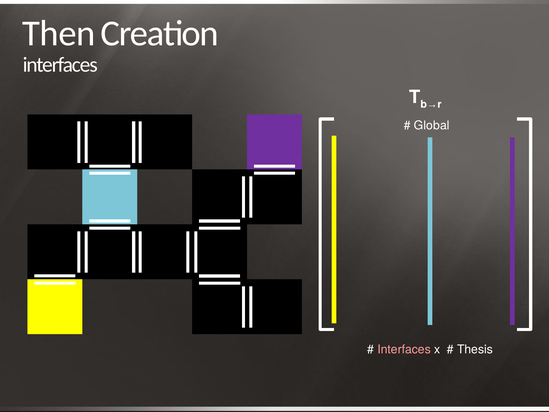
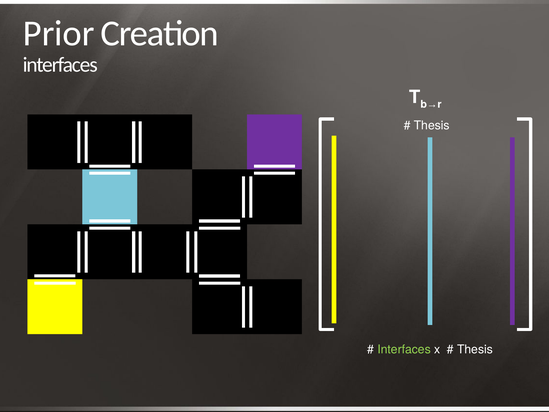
Then: Then -> Prior
Global at (432, 125): Global -> Thesis
Interfaces at (404, 349) colour: pink -> light green
